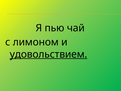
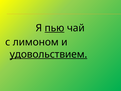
пью underline: none -> present
